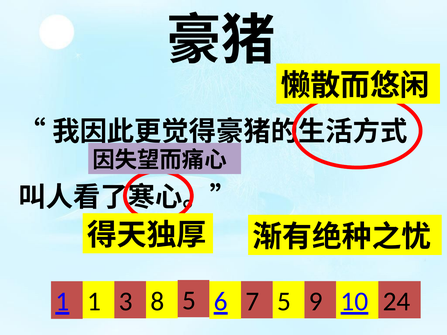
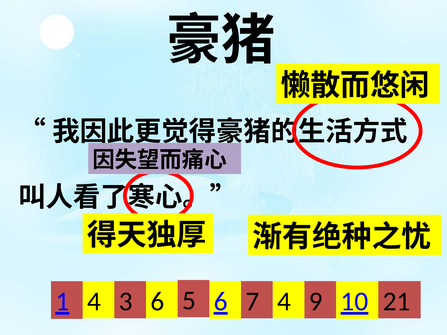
1 at (94, 302): 1 -> 4
3 8: 8 -> 6
7 5: 5 -> 4
24: 24 -> 21
